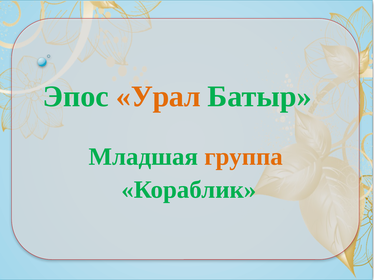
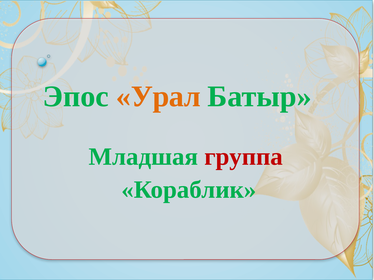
группа colour: orange -> red
